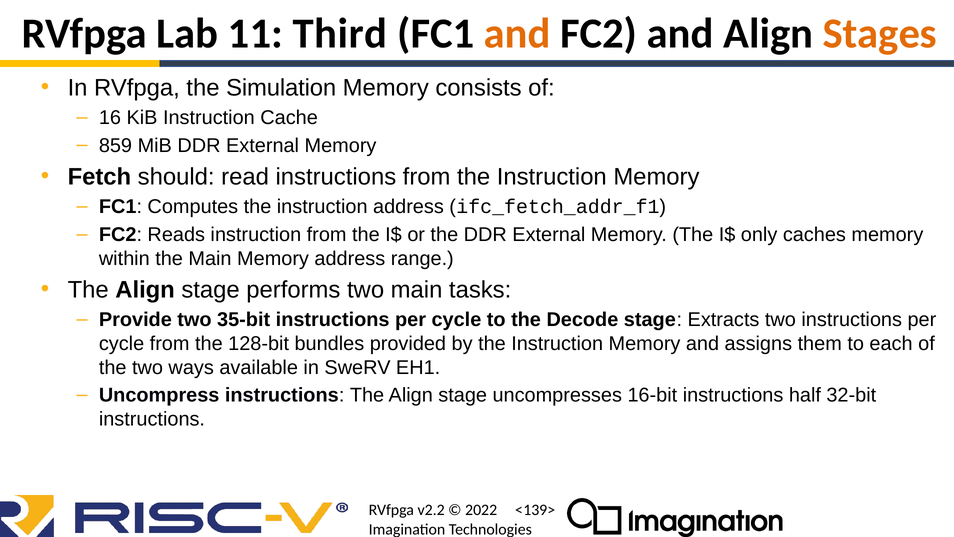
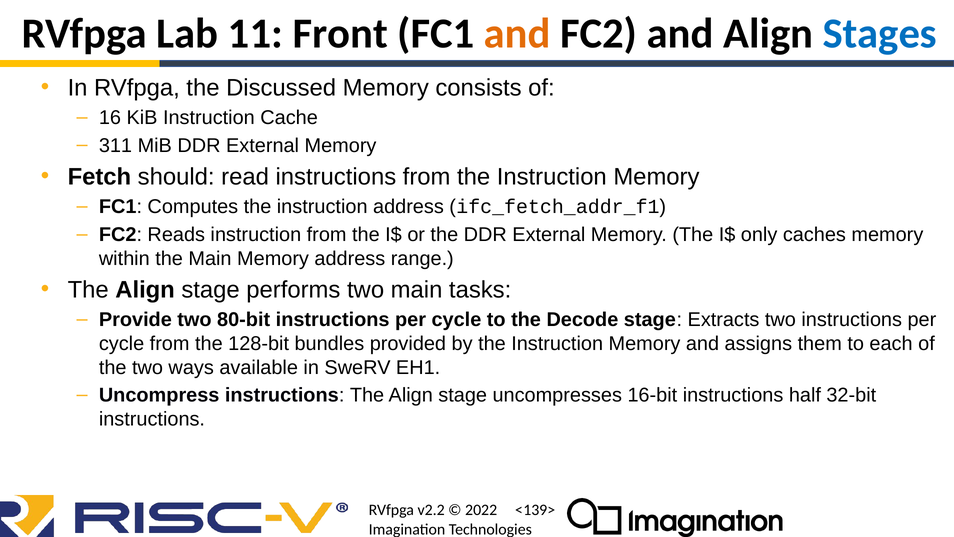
Third: Third -> Front
Stages colour: orange -> blue
Simulation: Simulation -> Discussed
859: 859 -> 311
35-bit: 35-bit -> 80-bit
